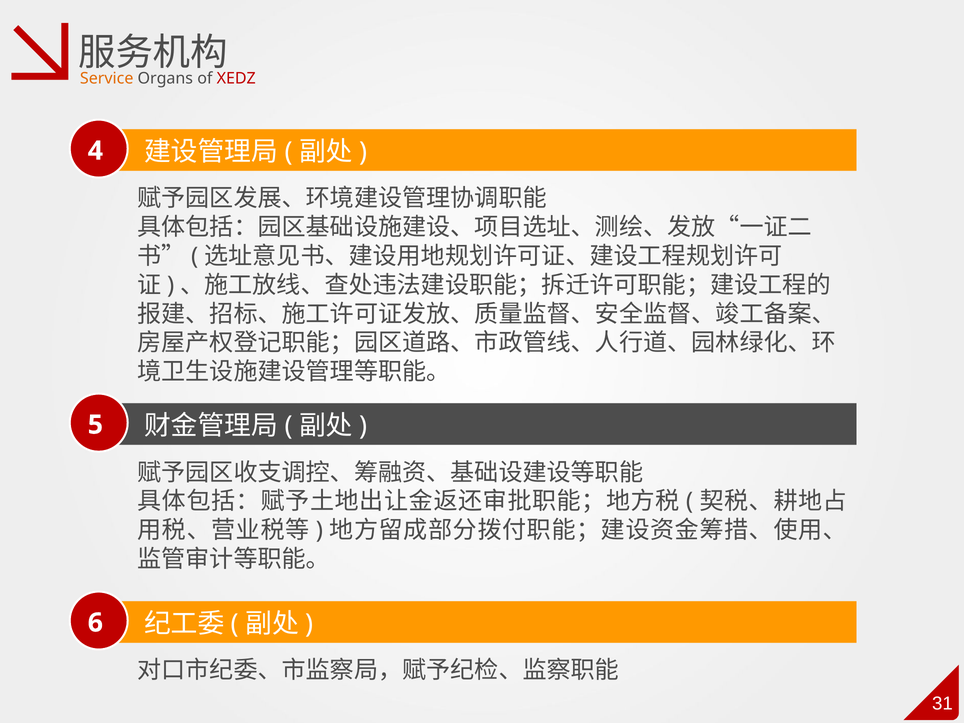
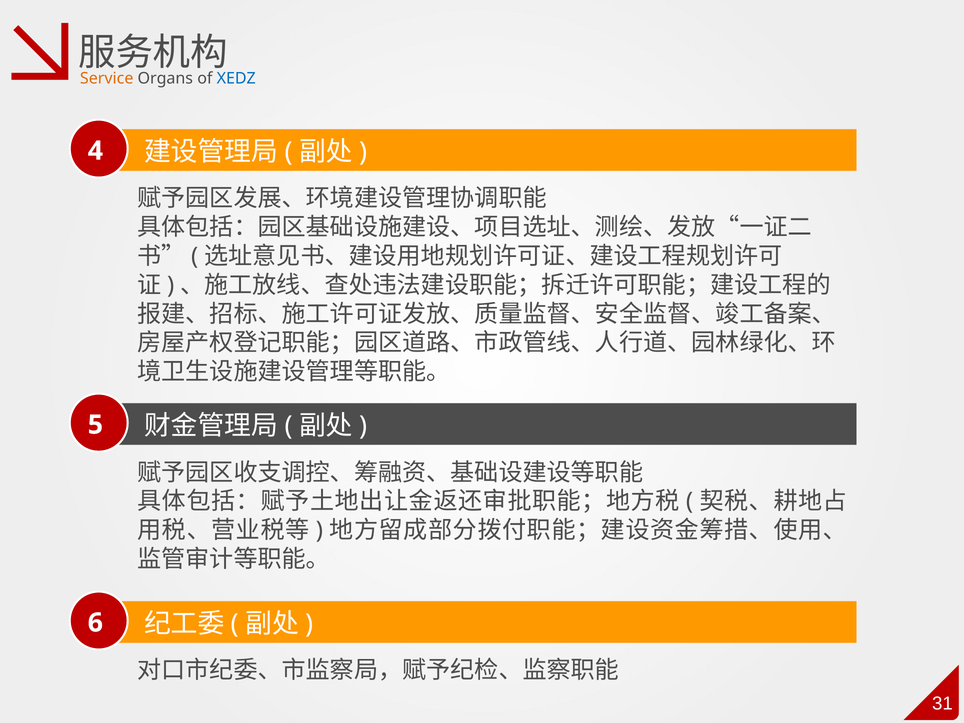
XEDZ colour: red -> blue
